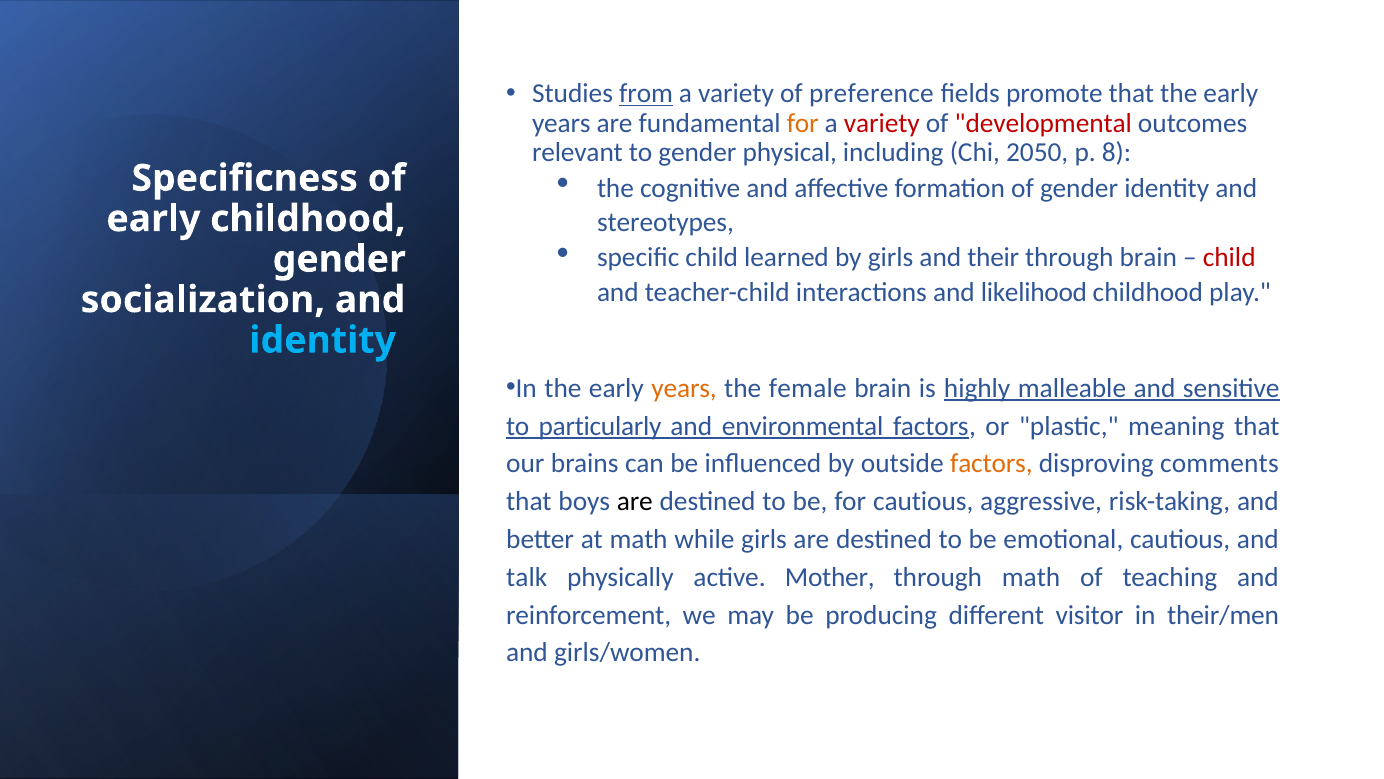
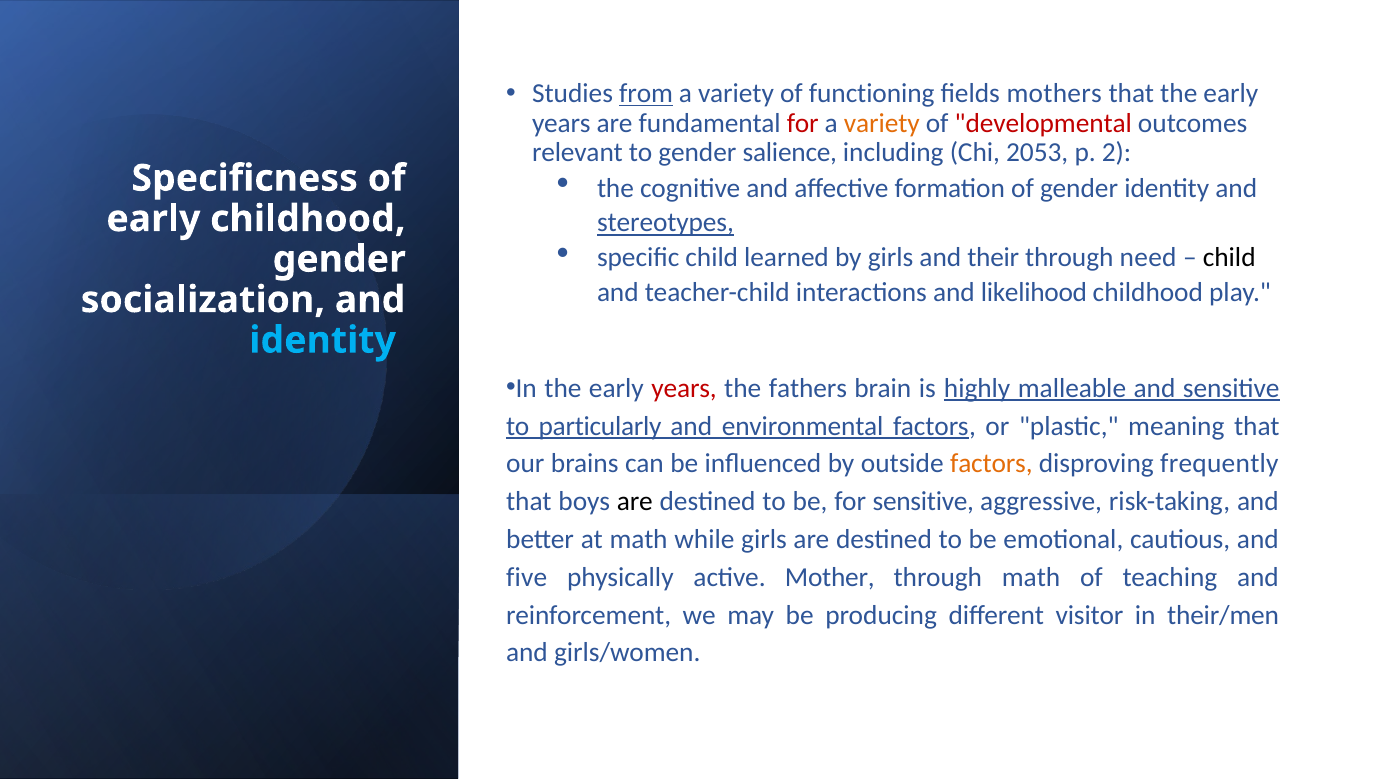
preference: preference -> functioning
promote: promote -> mothers
for at (803, 123) colour: orange -> red
variety at (882, 123) colour: red -> orange
physical: physical -> salience
2050: 2050 -> 2053
8: 8 -> 2
stereotypes underline: none -> present
through brain: brain -> need
child at (1229, 258) colour: red -> black
years at (684, 388) colour: orange -> red
female: female -> fathers
comments: comments -> frequently
for cautious: cautious -> sensitive
talk: talk -> five
